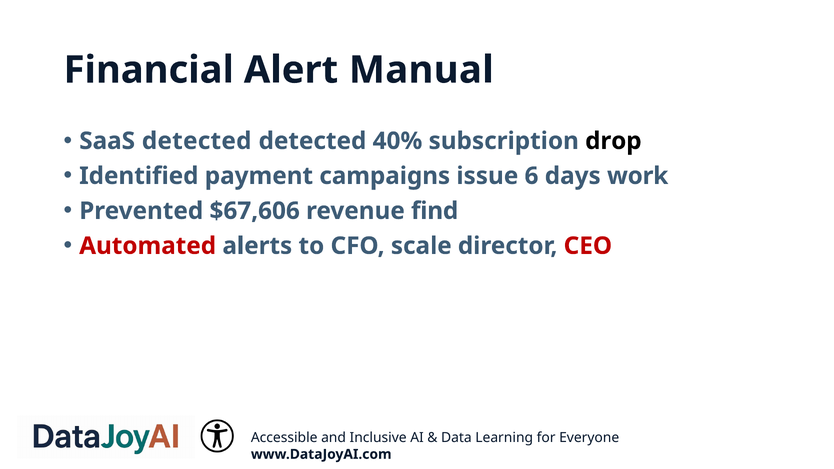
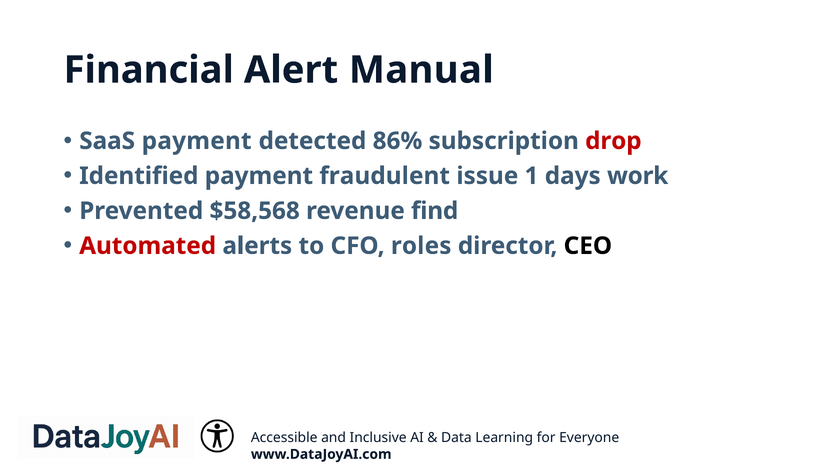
SaaS detected: detected -> payment
40%: 40% -> 86%
drop colour: black -> red
campaigns: campaigns -> fraudulent
6: 6 -> 1
$67,606: $67,606 -> $58,568
scale: scale -> roles
CEO colour: red -> black
